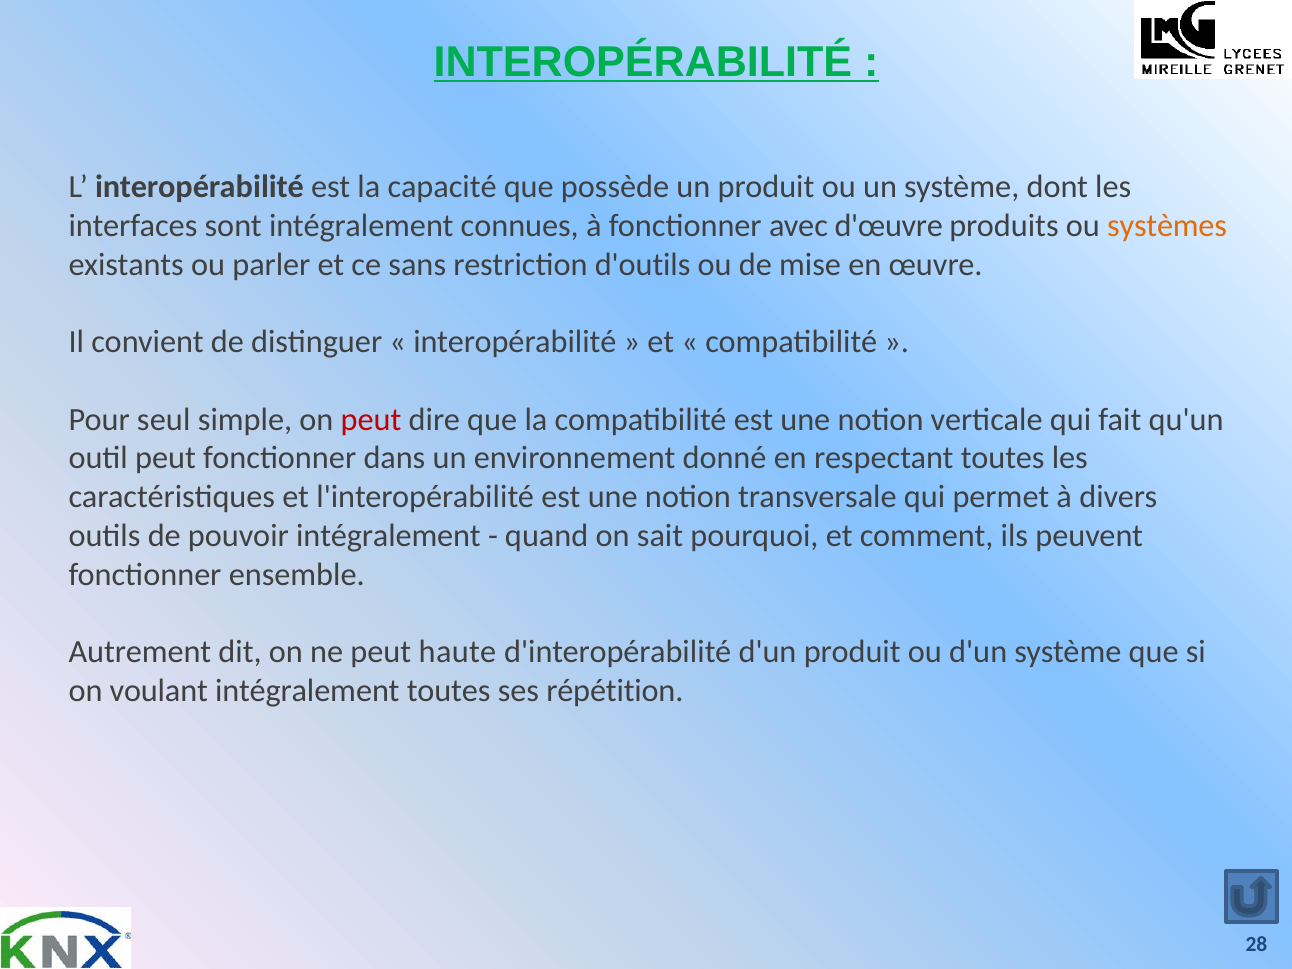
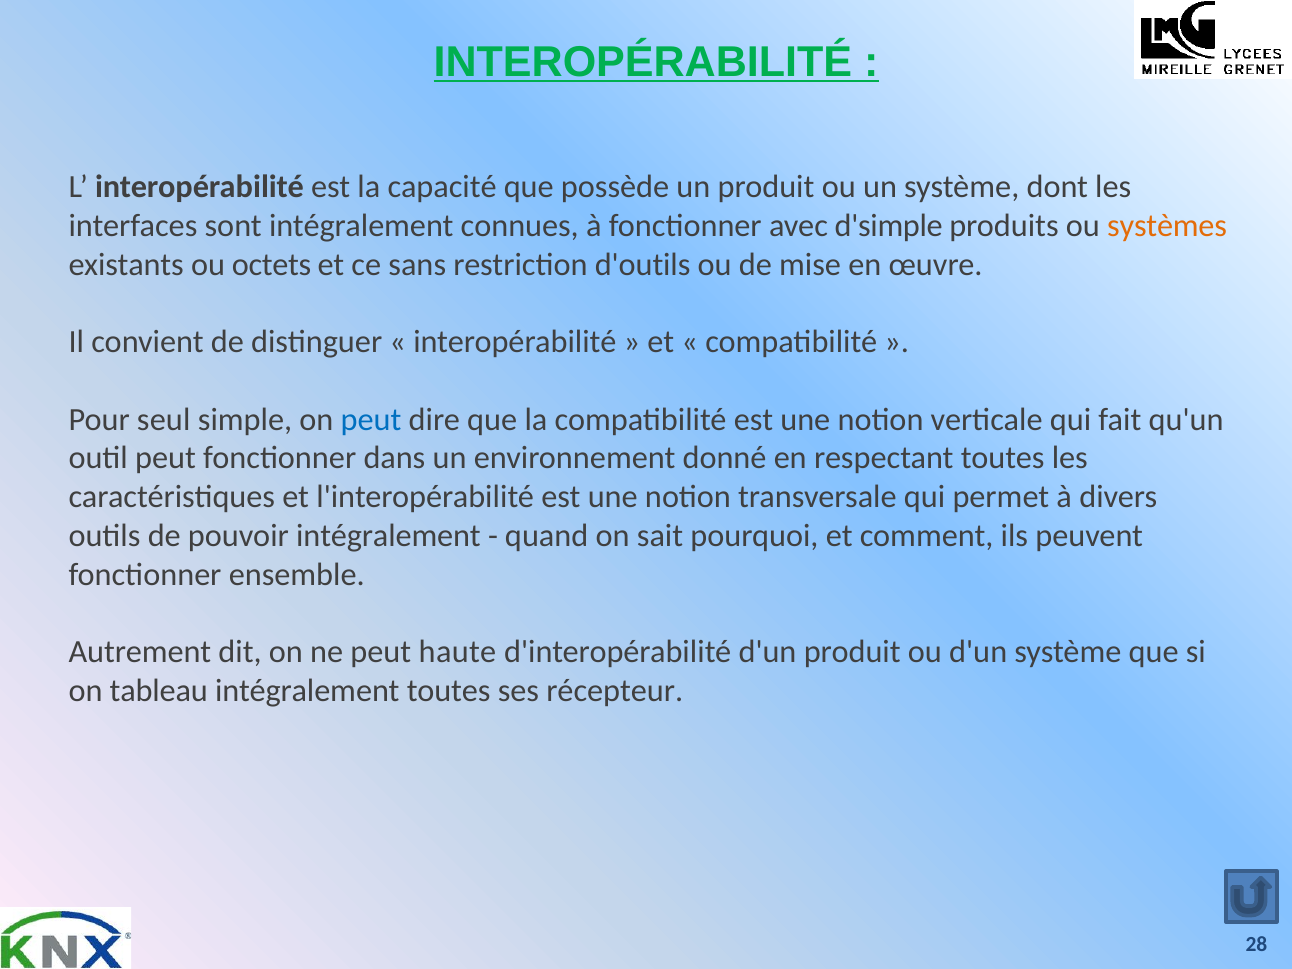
d'œuvre: d'œuvre -> d'simple
parler: parler -> octets
peut at (371, 419) colour: red -> blue
voulant: voulant -> tableau
répétition: répétition -> récepteur
